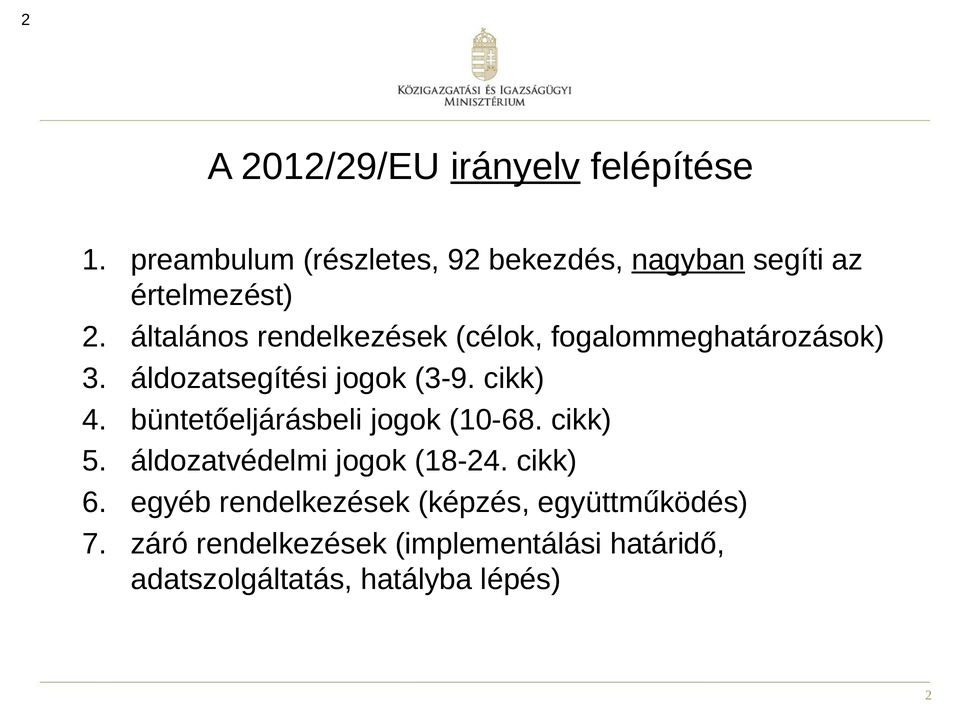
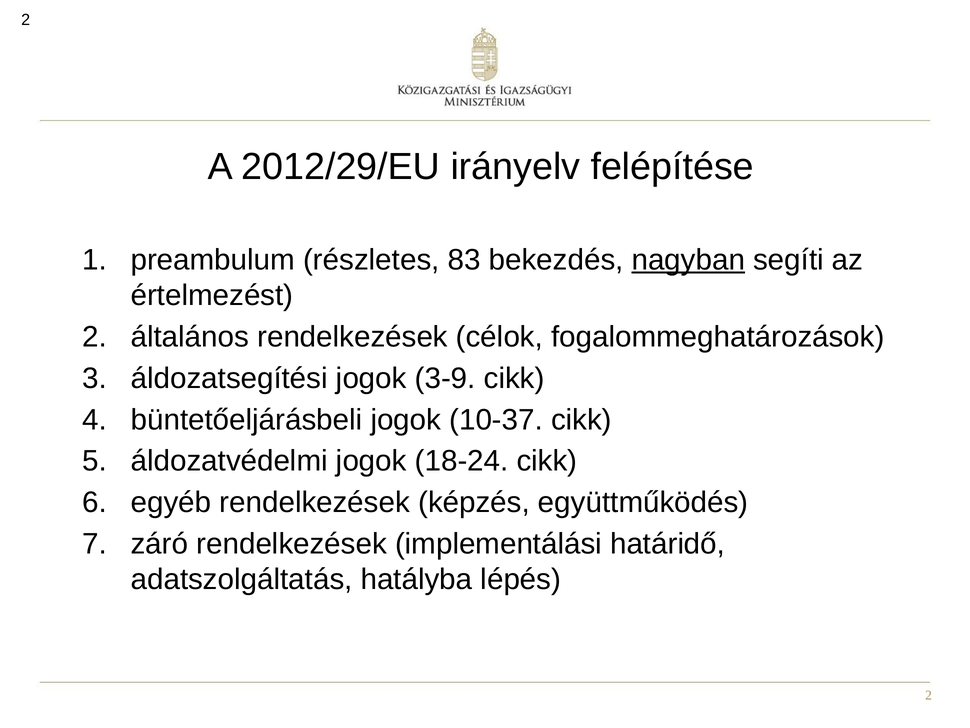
irányelv underline: present -> none
92: 92 -> 83
10-68: 10-68 -> 10-37
